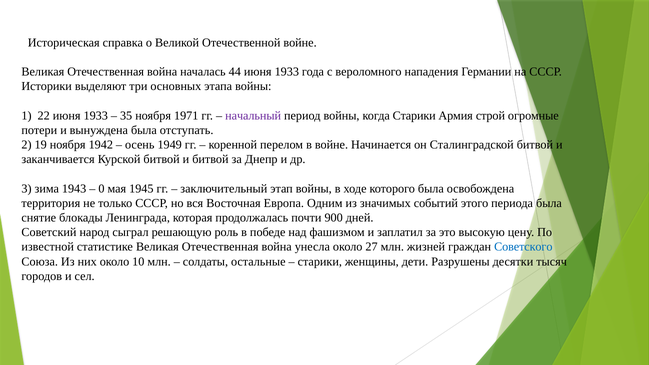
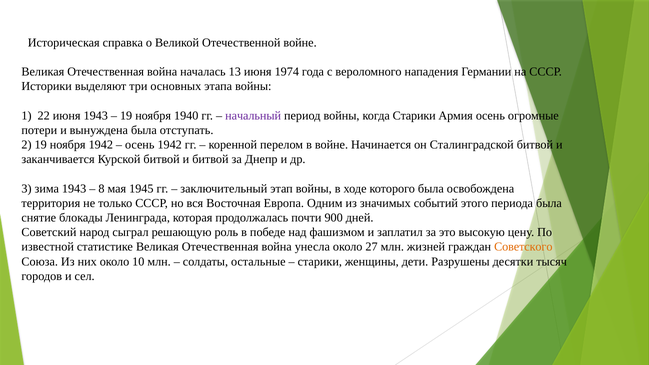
44: 44 -> 13
1933 at (287, 72): 1933 -> 1974
22 июня 1933: 1933 -> 1943
35 at (126, 116): 35 -> 19
1971: 1971 -> 1940
Армия строй: строй -> осень
осень 1949: 1949 -> 1942
0: 0 -> 8
Советского colour: blue -> orange
